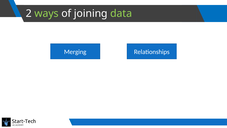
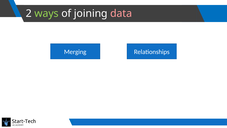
data colour: light green -> pink
